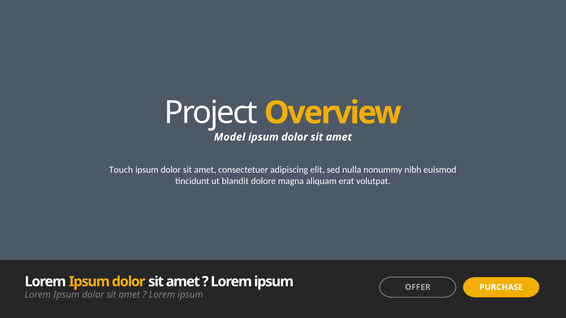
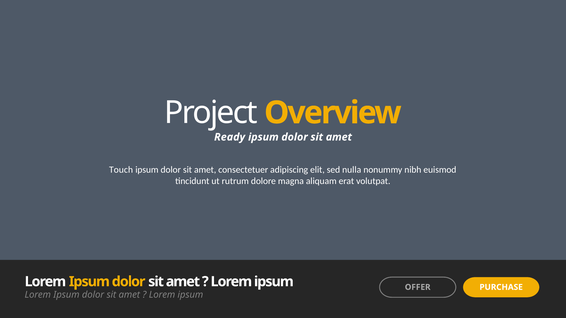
Model: Model -> Ready
blandit: blandit -> rutrum
